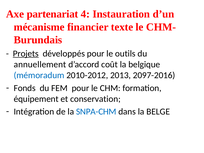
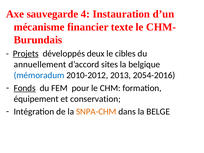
partenariat: partenariat -> sauvegarde
développés pour: pour -> deux
outils: outils -> cibles
coût: coût -> sites
2097-2016: 2097-2016 -> 2054-2016
Fonds underline: none -> present
SNPA-CHM colour: blue -> orange
